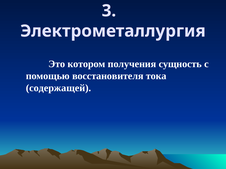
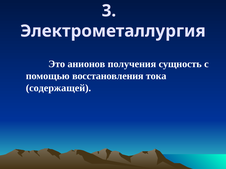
котором: котором -> анионов
восстановителя: восстановителя -> восстановления
